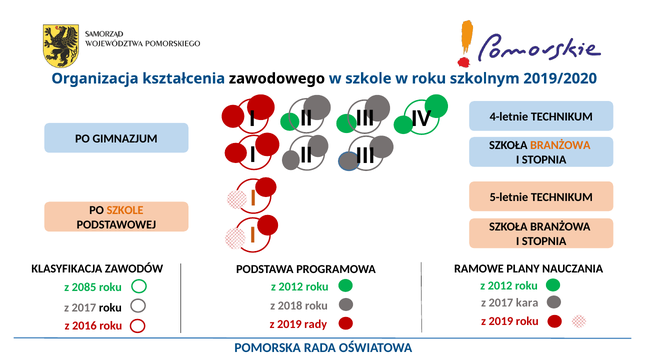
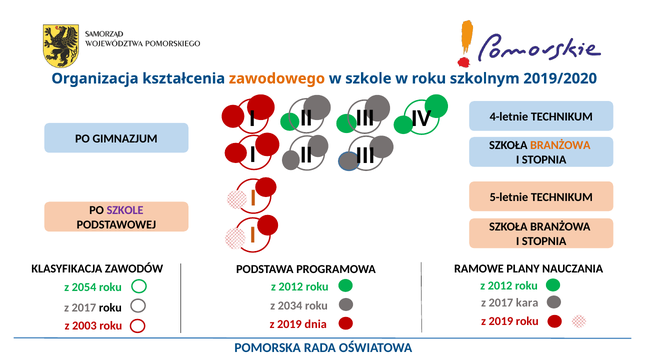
zawodowego colour: black -> orange
SZKOLE at (125, 210) colour: orange -> purple
2085: 2085 -> 2054
2018: 2018 -> 2034
rady: rady -> dnia
2016: 2016 -> 2003
